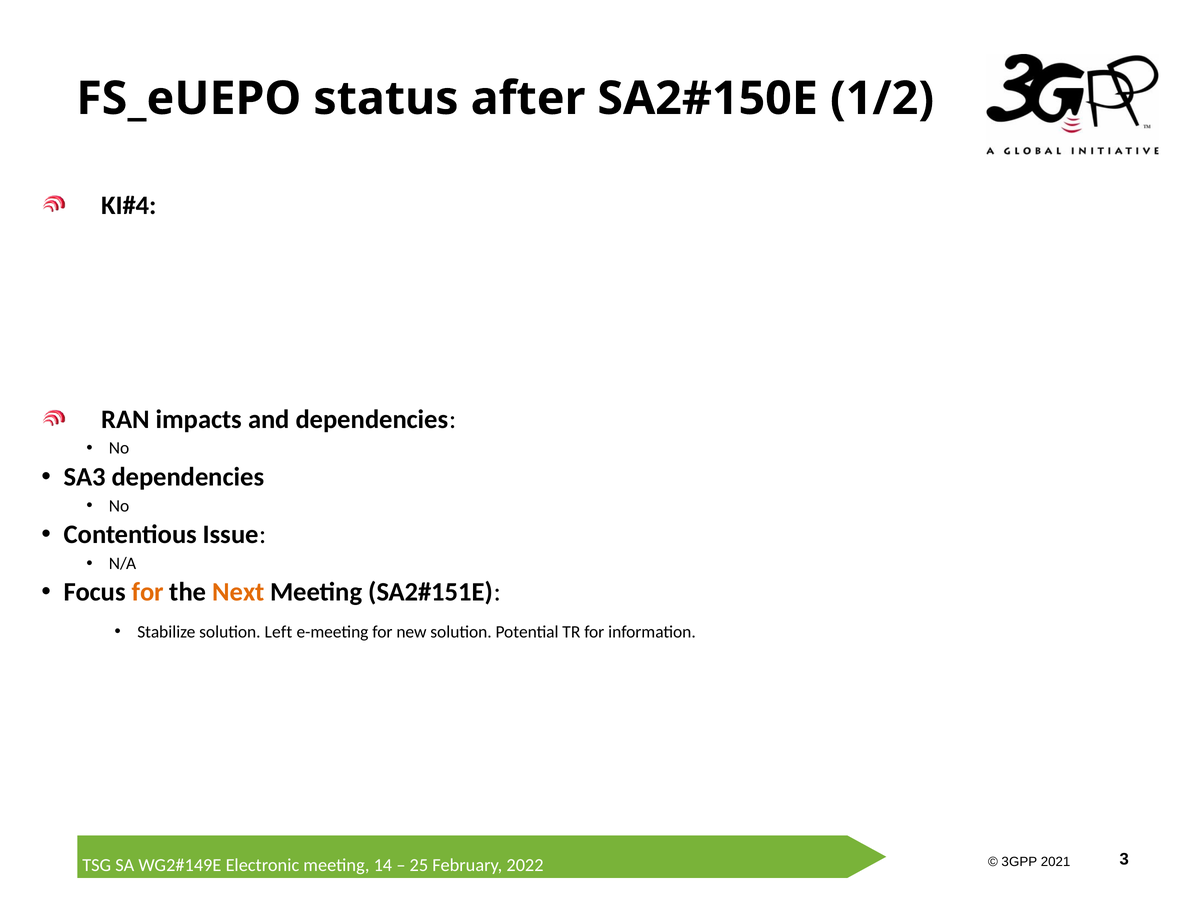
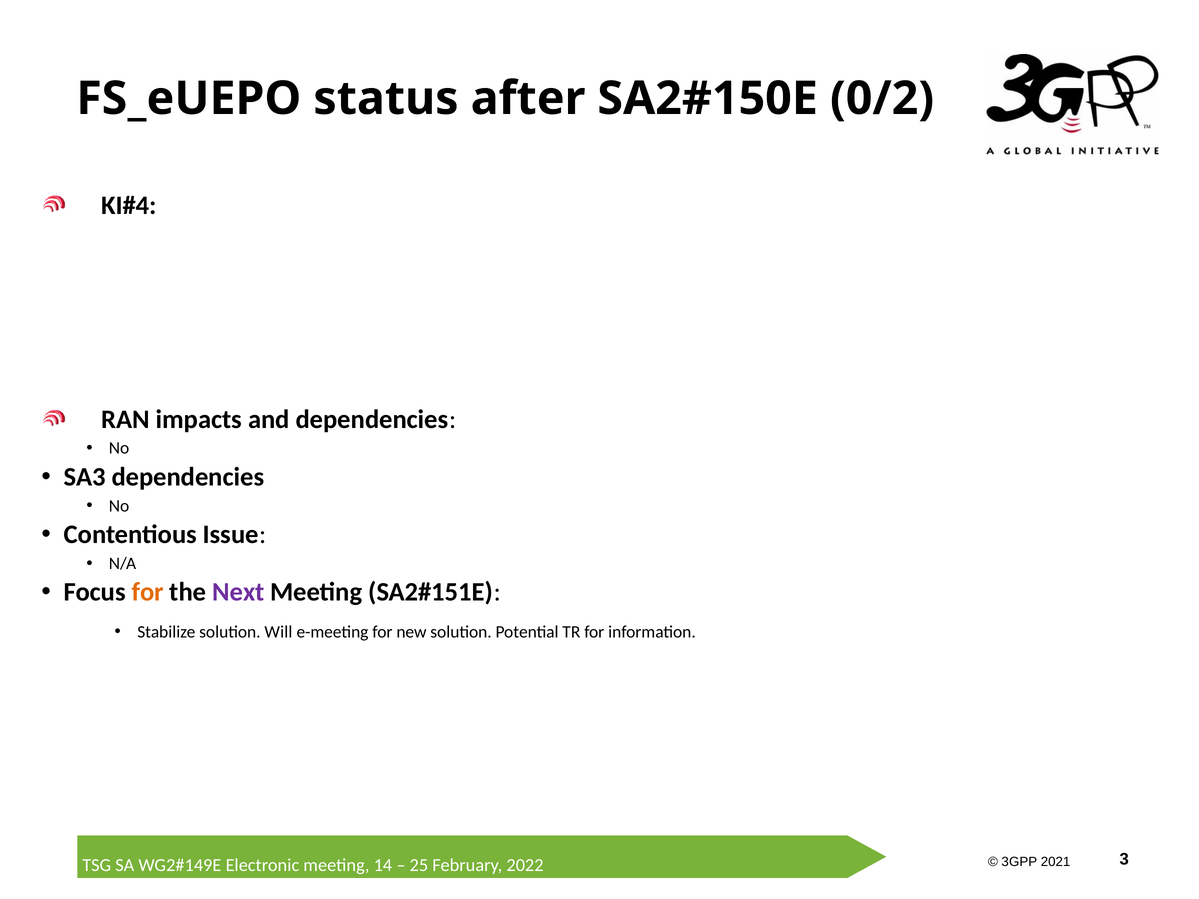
1/2: 1/2 -> 0/2
Next colour: orange -> purple
Left: Left -> Will
